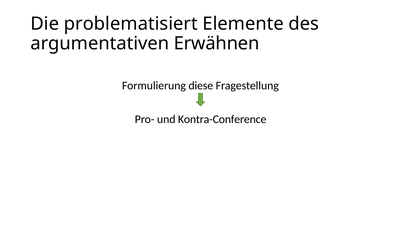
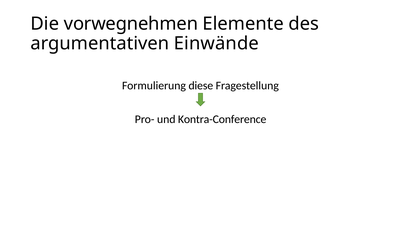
problematisiert: problematisiert -> vorwegnehmen
Erwähnen: Erwähnen -> Einwände
